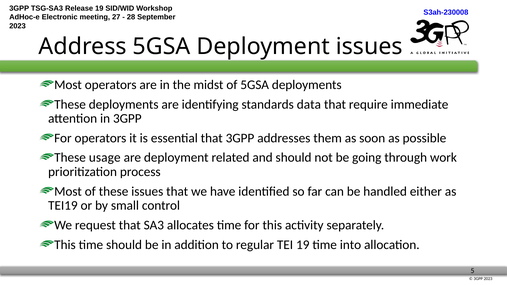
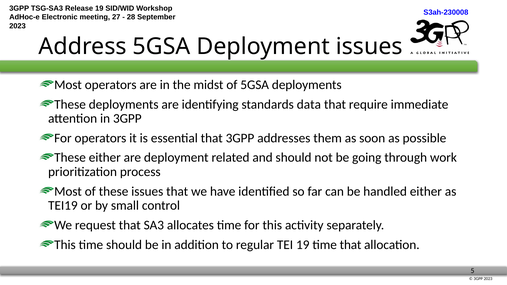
These usage: usage -> either
time into: into -> that
